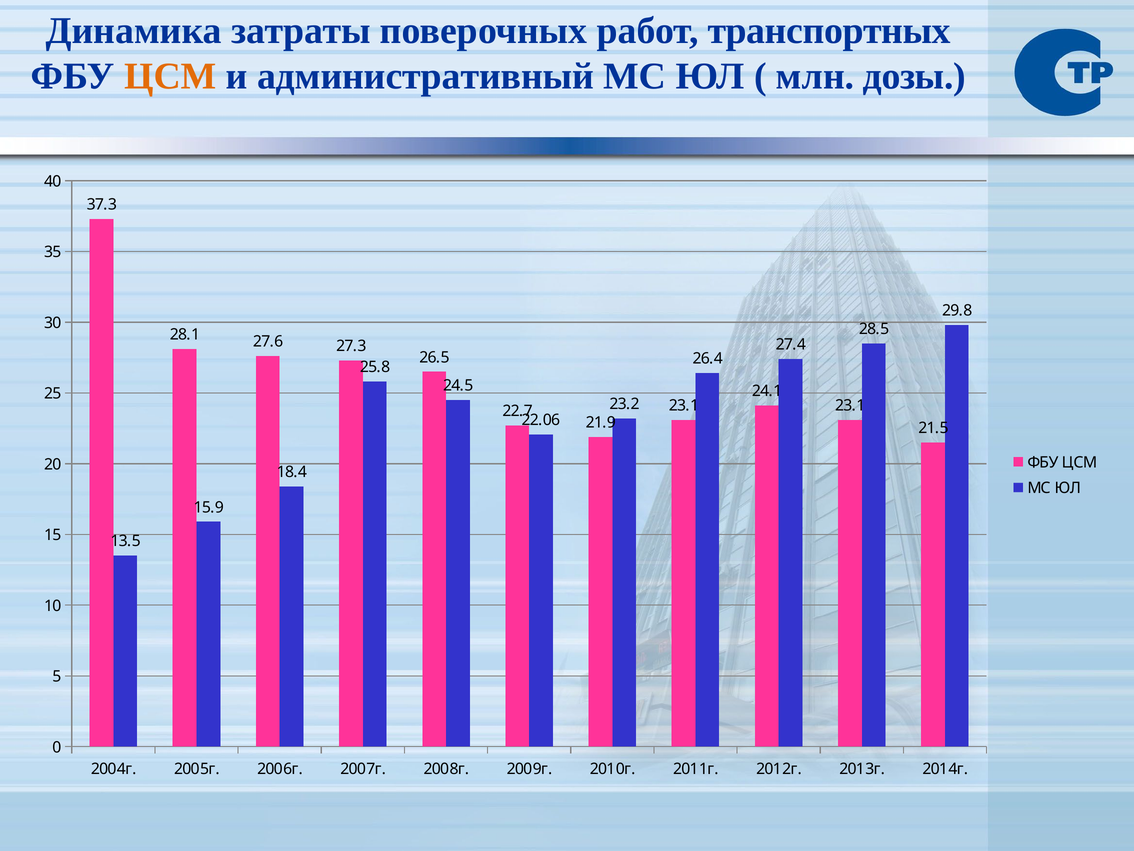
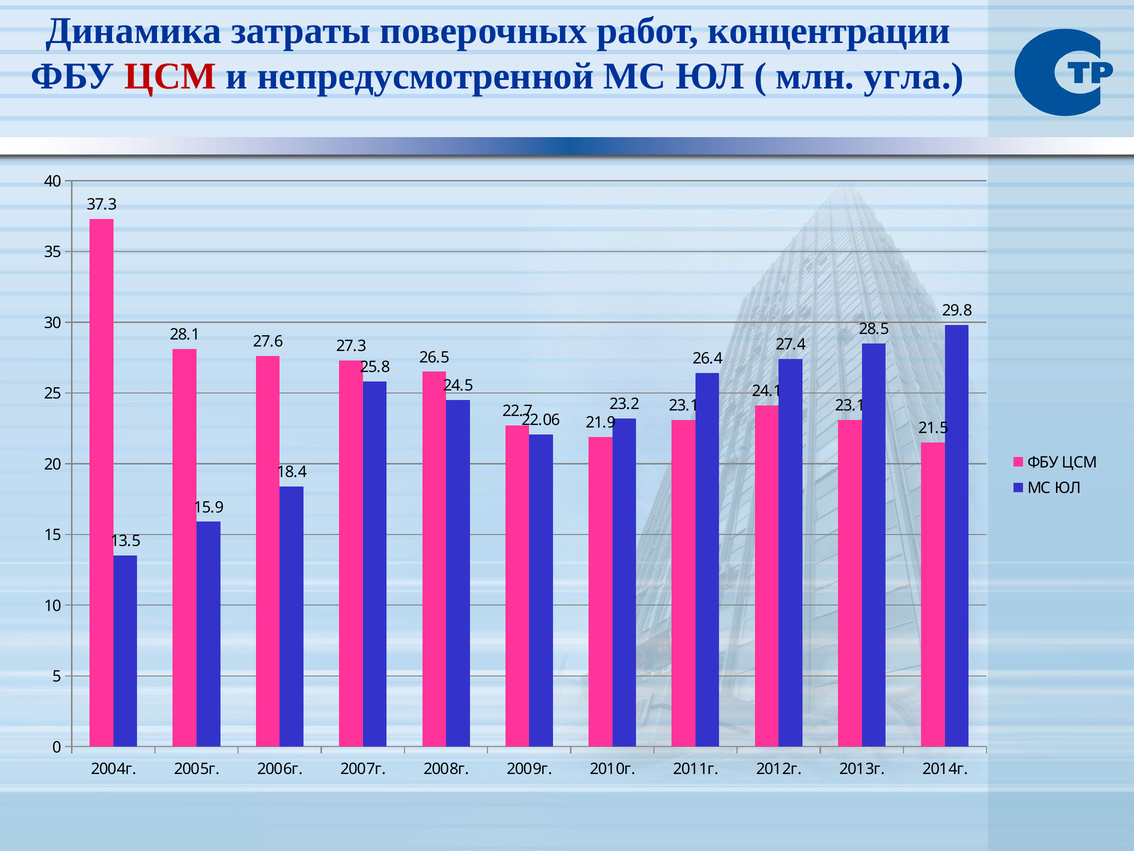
транспортных: транспортных -> концентрации
ЦСМ at (170, 76) colour: orange -> red
административный: административный -> непредусмотренной
дозы: дозы -> угла
